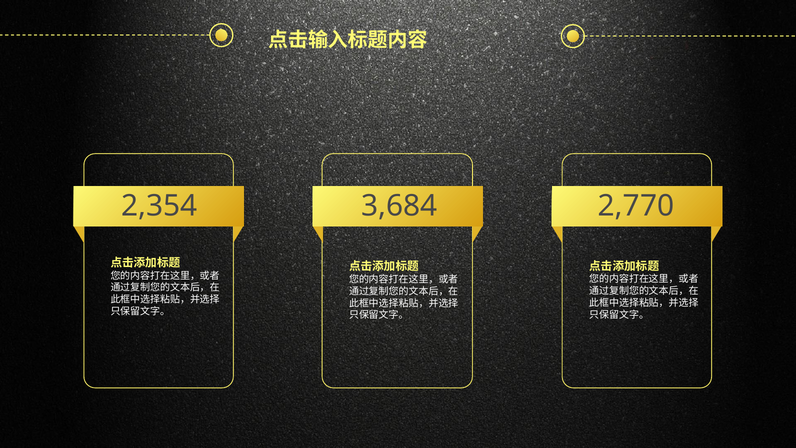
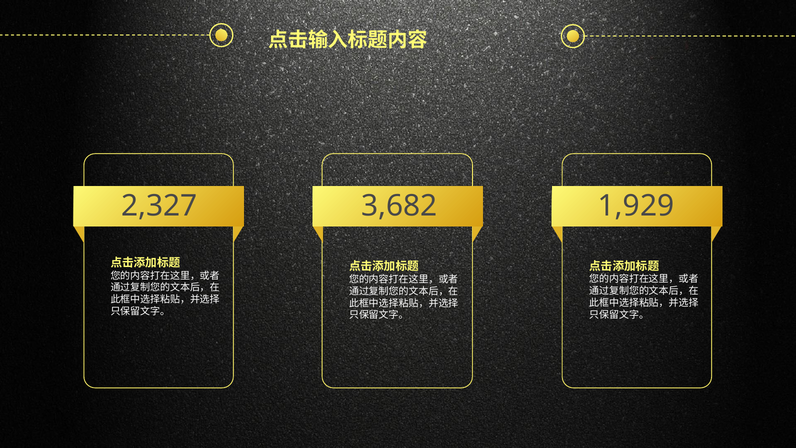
2,354: 2,354 -> 2,327
3,684: 3,684 -> 3,682
2,770: 2,770 -> 1,929
